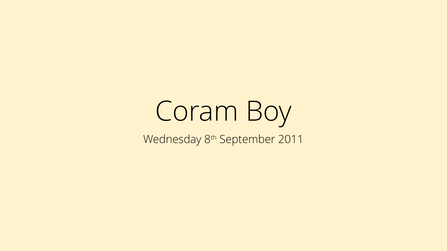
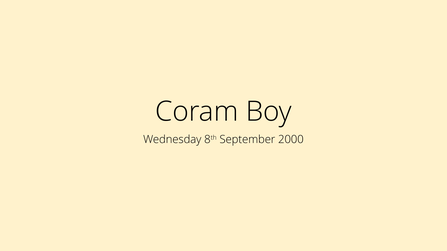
2011: 2011 -> 2000
